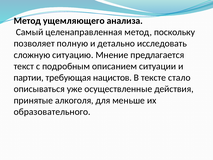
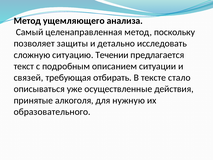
полную: полную -> защиты
Мнение: Мнение -> Течении
партии: партии -> связей
нацистов: нацистов -> отбирать
меньше: меньше -> нужную
